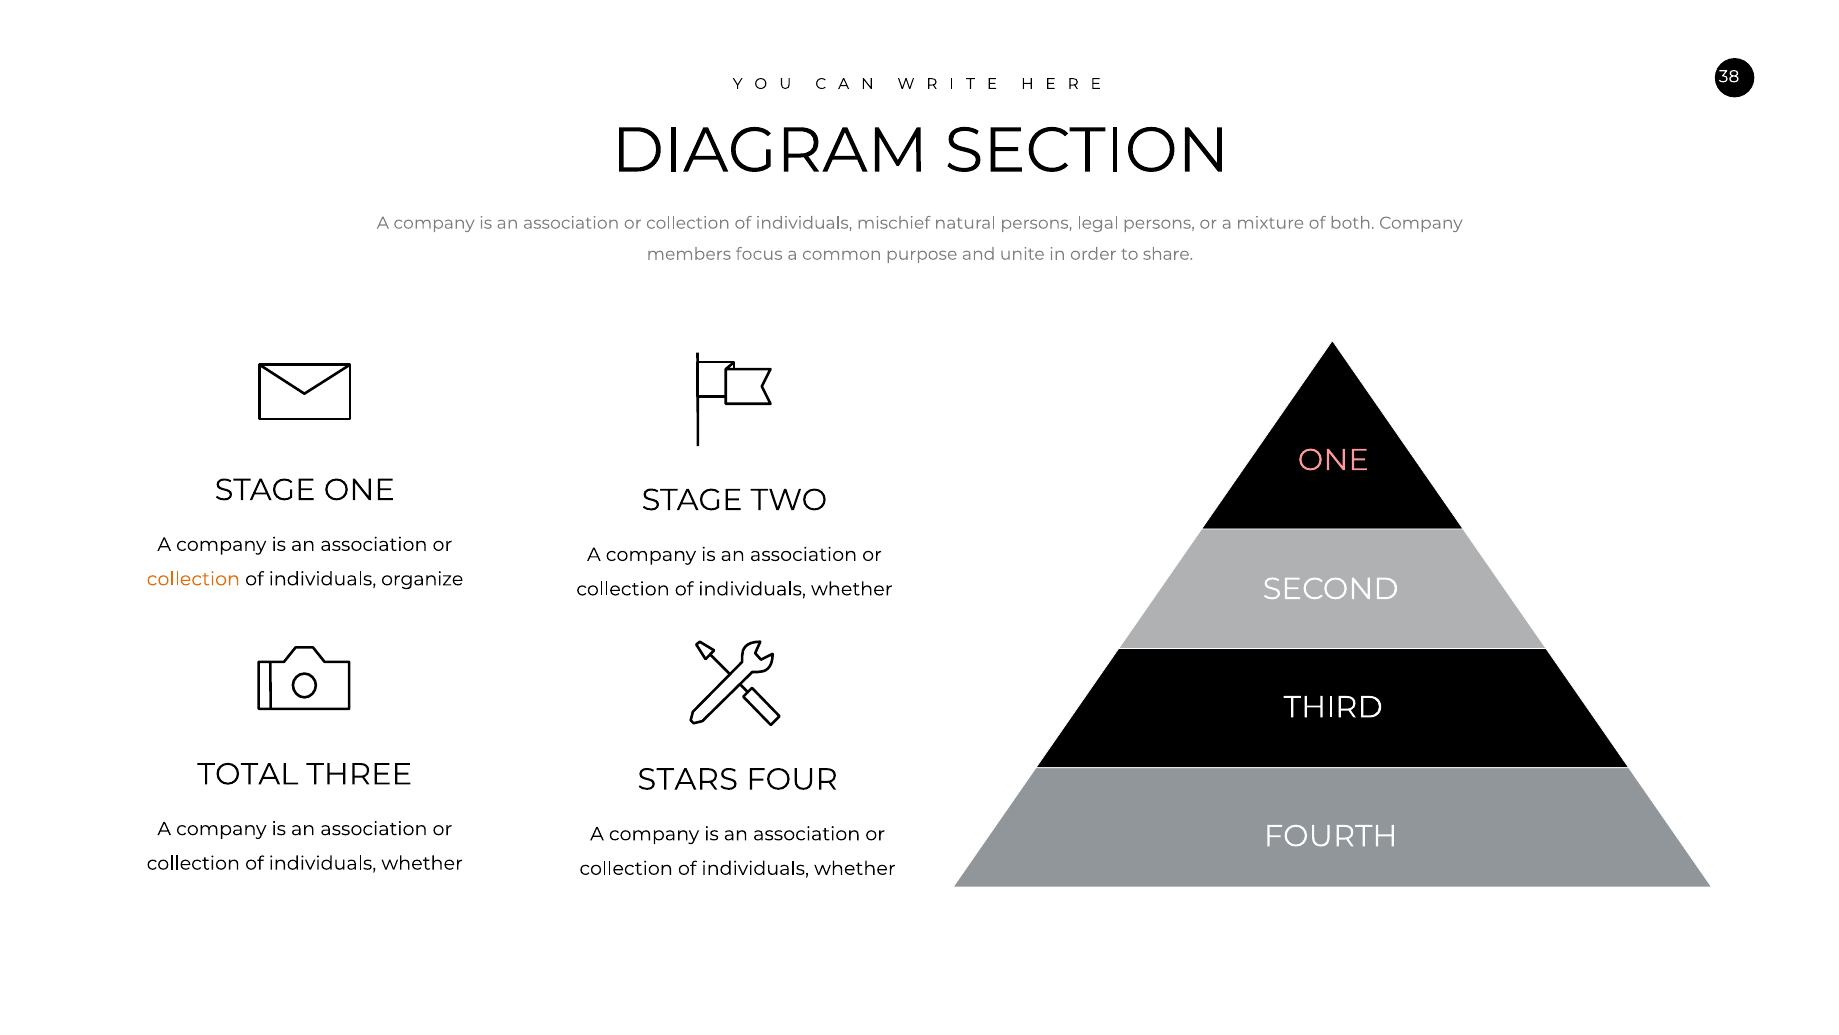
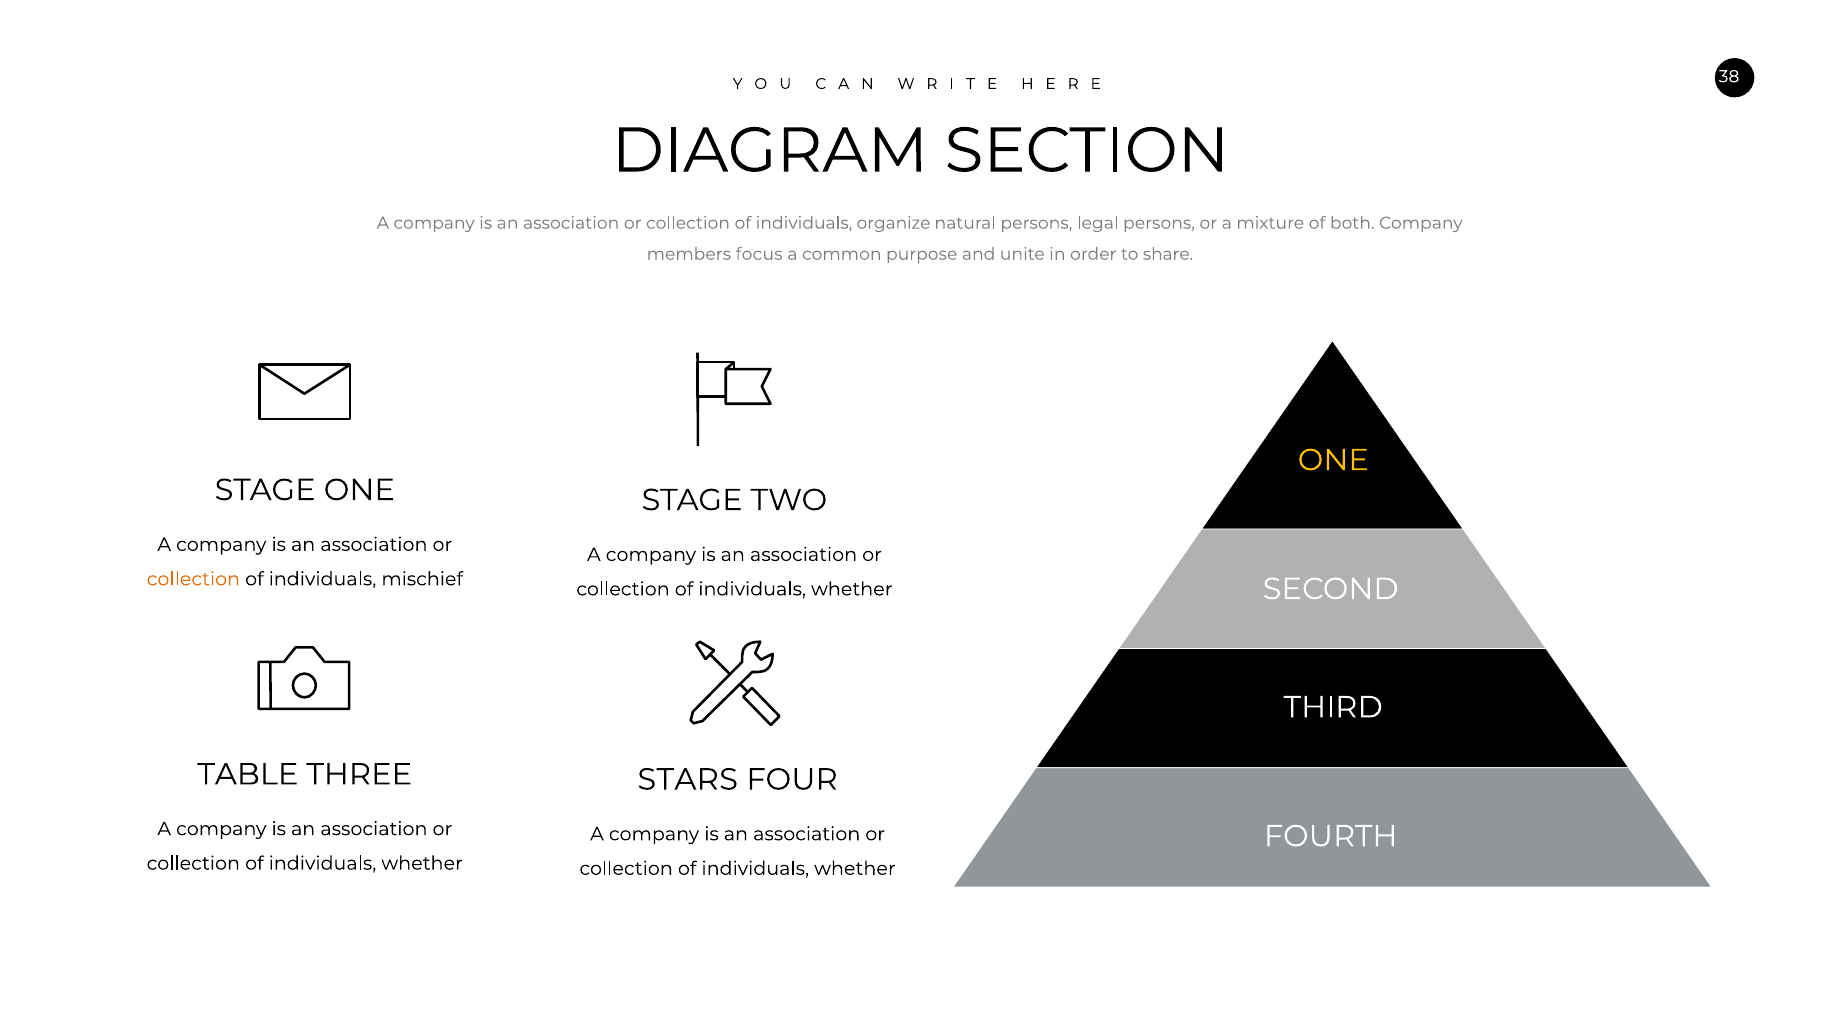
mischief: mischief -> organize
ONE at (1333, 460) colour: pink -> yellow
organize: organize -> mischief
TOTAL: TOTAL -> TABLE
